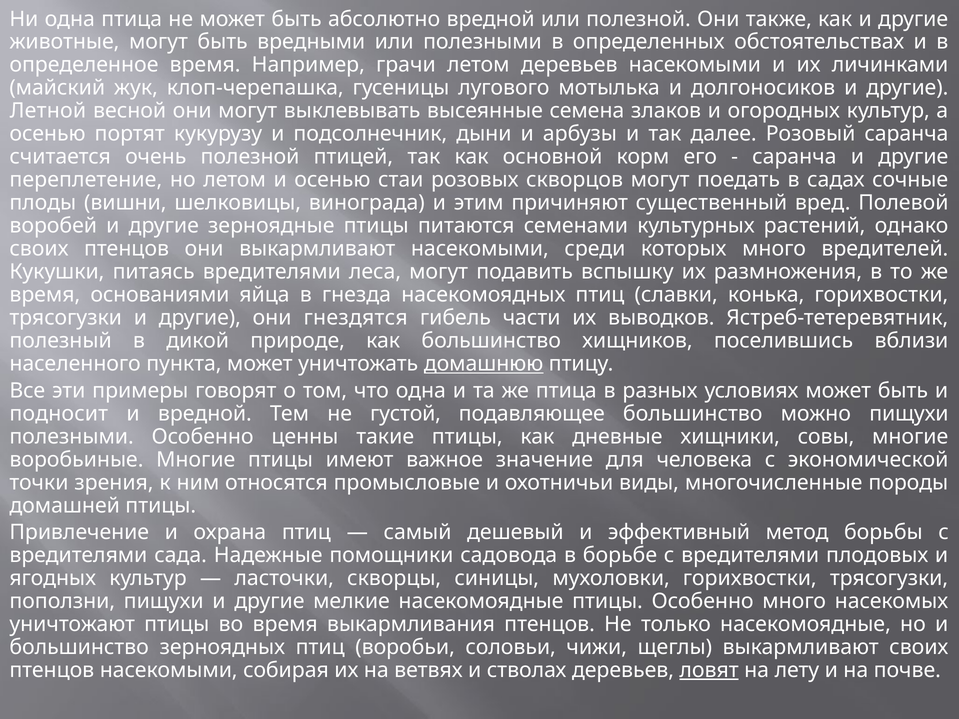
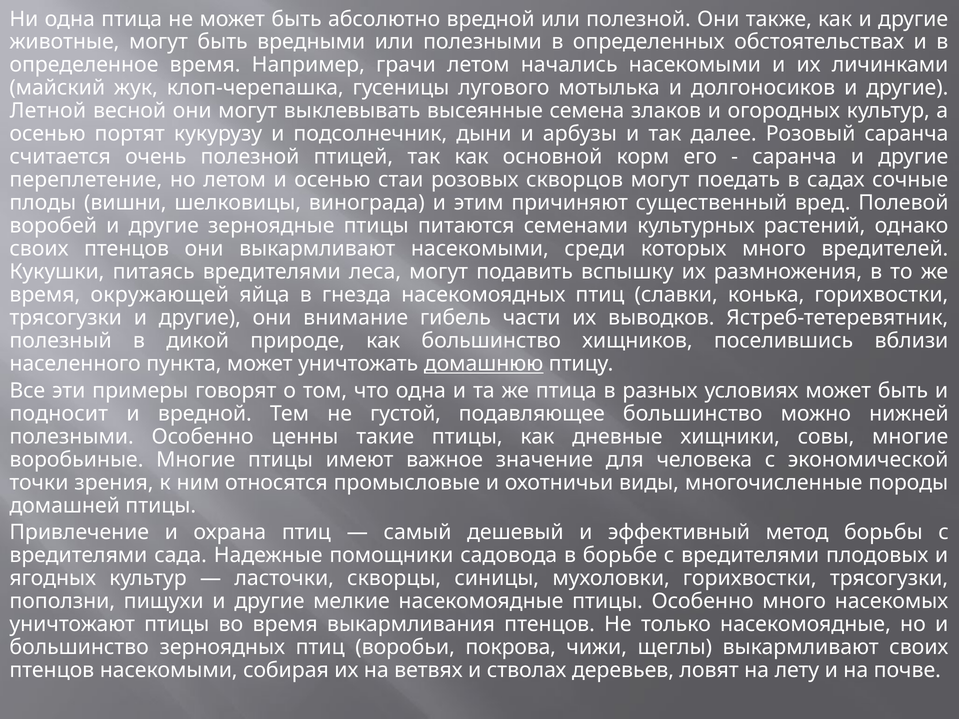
летом деревьев: деревьев -> начались
основаниями: основаниями -> окружающей
гнездятся: гнездятся -> внимание
можно пищухи: пищухи -> нижней
соловьи: соловьи -> покрова
ловят underline: present -> none
